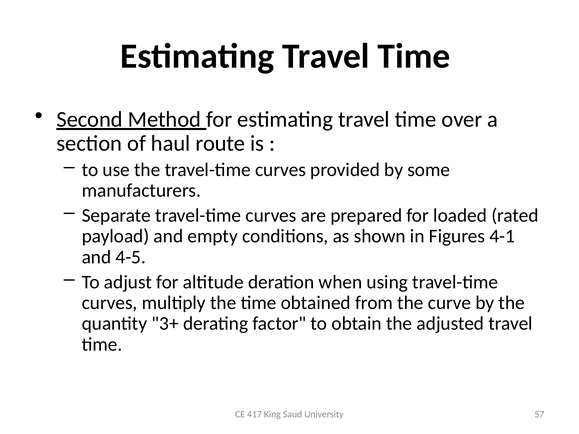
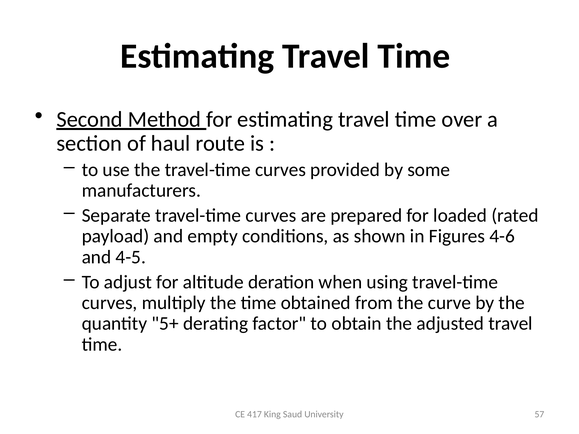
4-1: 4-1 -> 4-6
3+: 3+ -> 5+
